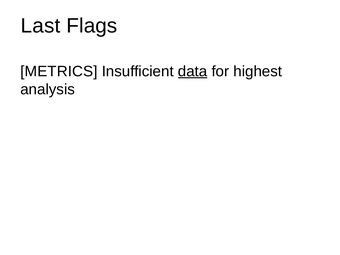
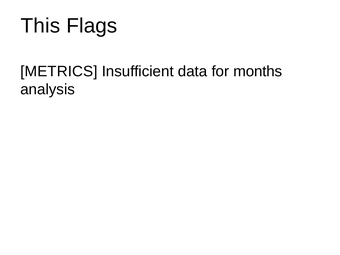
Last: Last -> This
data underline: present -> none
highest: highest -> months
